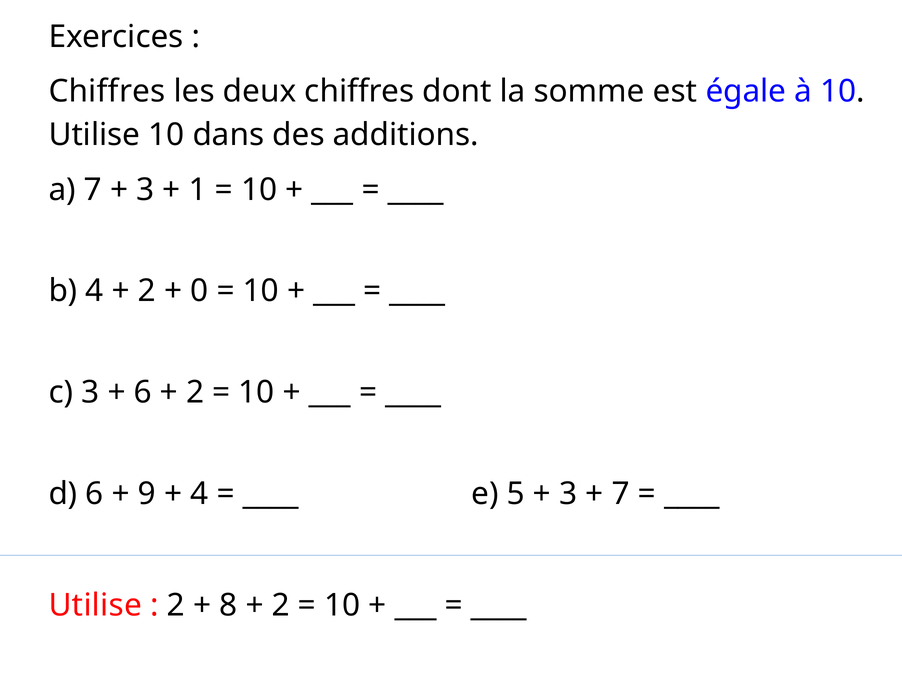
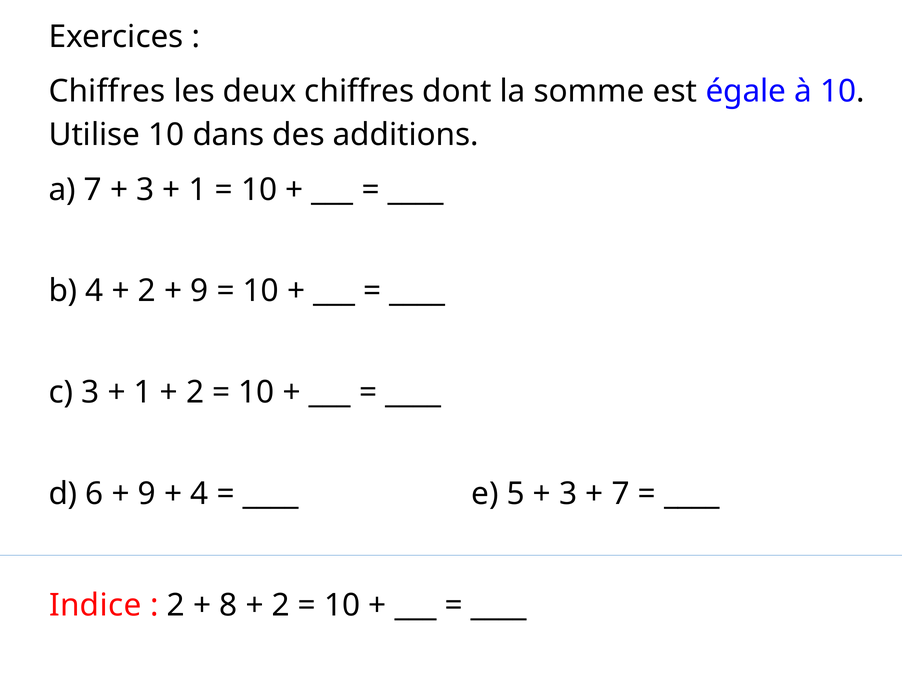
0 at (199, 291): 0 -> 9
6 at (143, 393): 6 -> 1
Utilise at (95, 606): Utilise -> Indice
